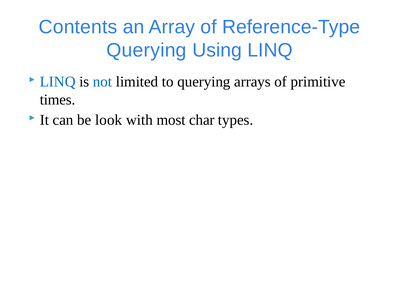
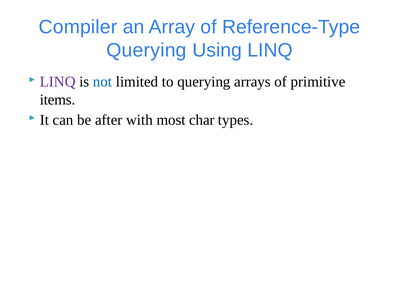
Contents: Contents -> Compiler
LINQ at (58, 82) colour: blue -> purple
times: times -> items
look: look -> after
